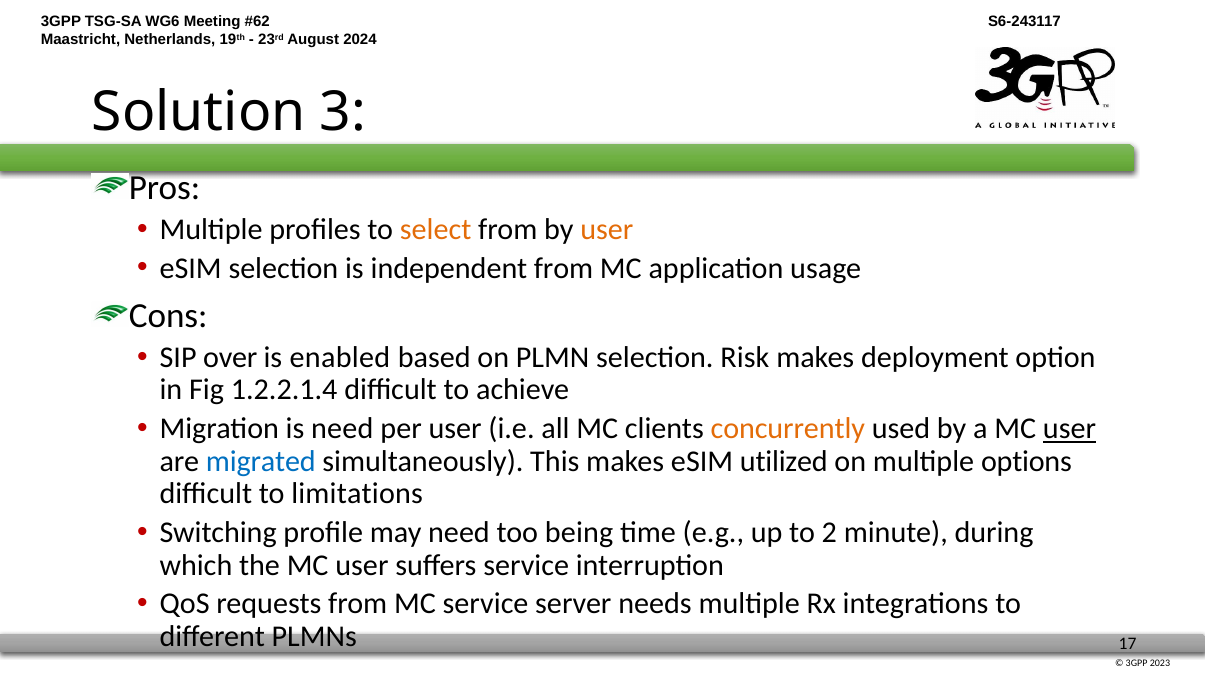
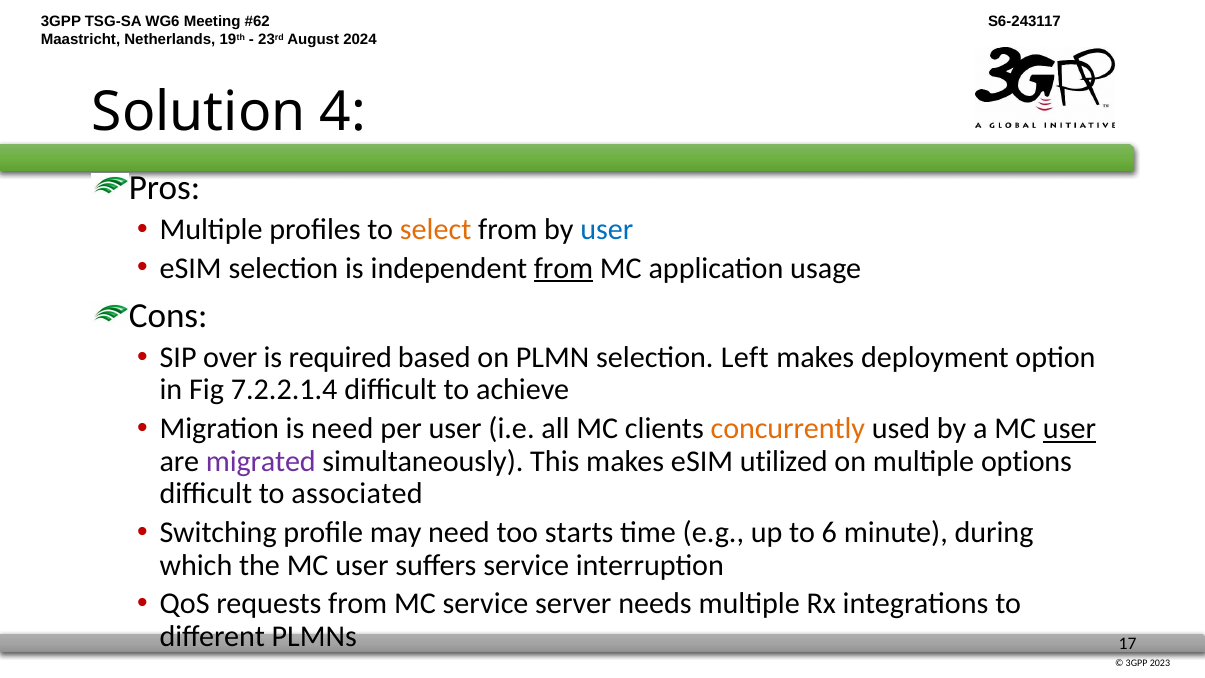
3: 3 -> 4
user at (607, 229) colour: orange -> blue
from at (564, 268) underline: none -> present
enabled: enabled -> required
Risk: Risk -> Left
1.2.2.1.4: 1.2.2.1.4 -> 7.2.2.1.4
migrated colour: blue -> purple
limitations: limitations -> associated
being: being -> starts
2: 2 -> 6
